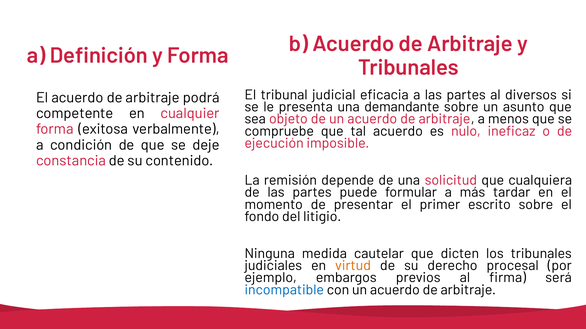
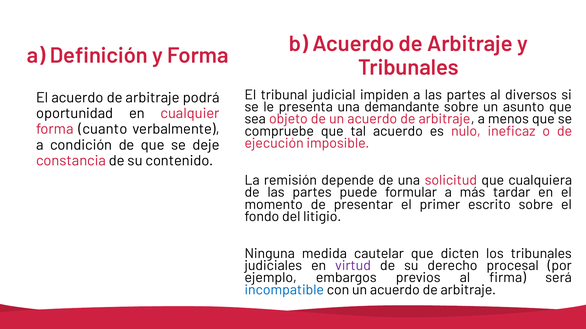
eficacia: eficacia -> impiden
competente: competente -> oportunidad
exitosa: exitosa -> cuanto
virtud colour: orange -> purple
